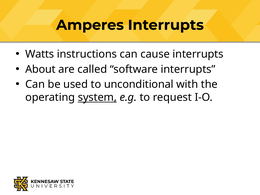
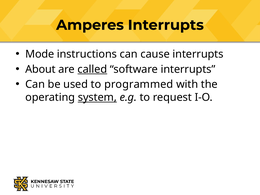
Watts: Watts -> Mode
called underline: none -> present
unconditional: unconditional -> programmed
